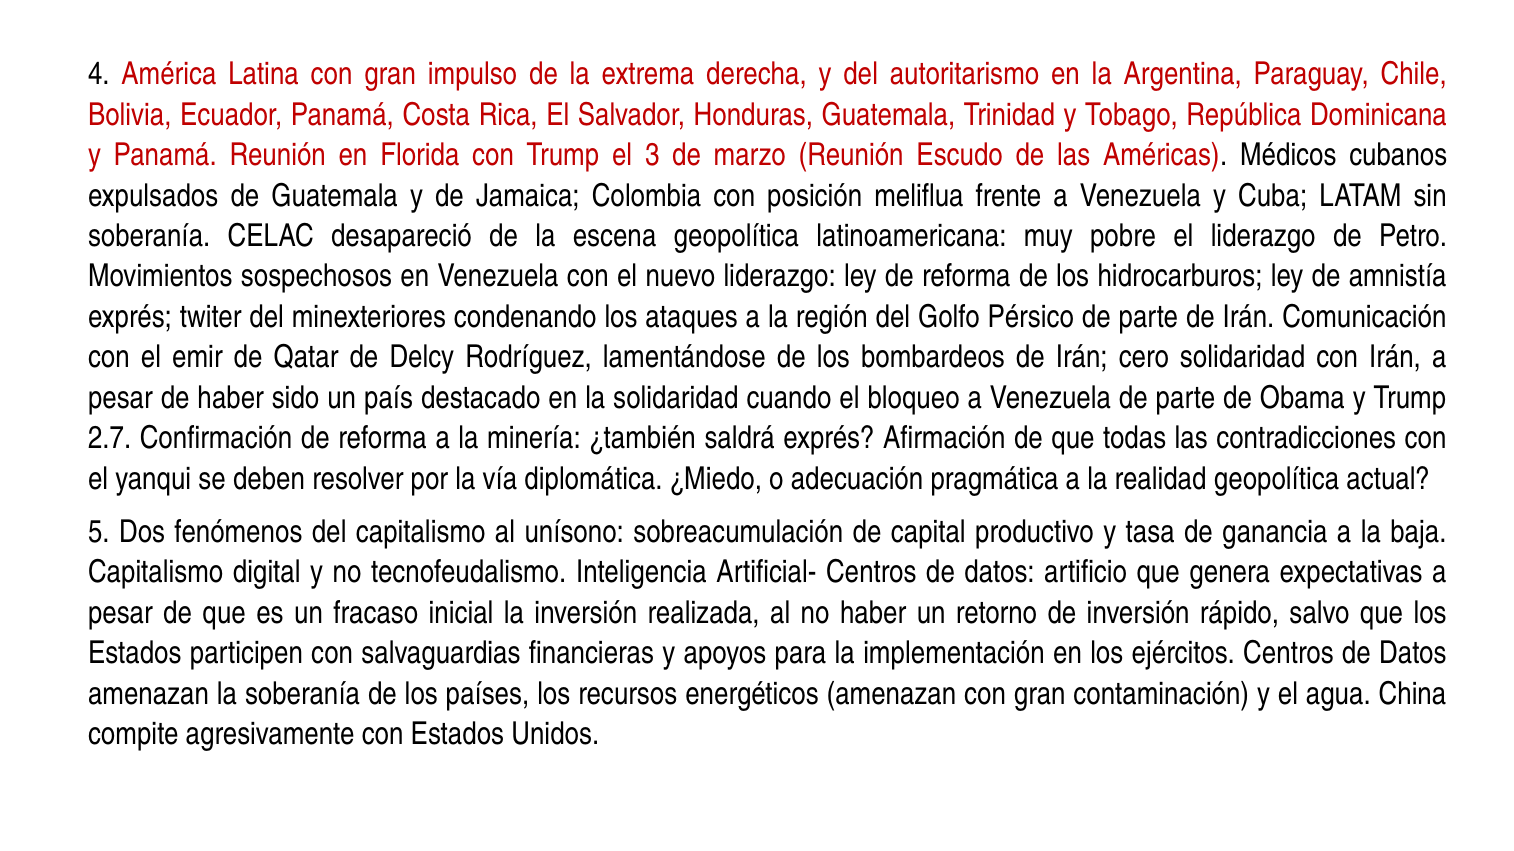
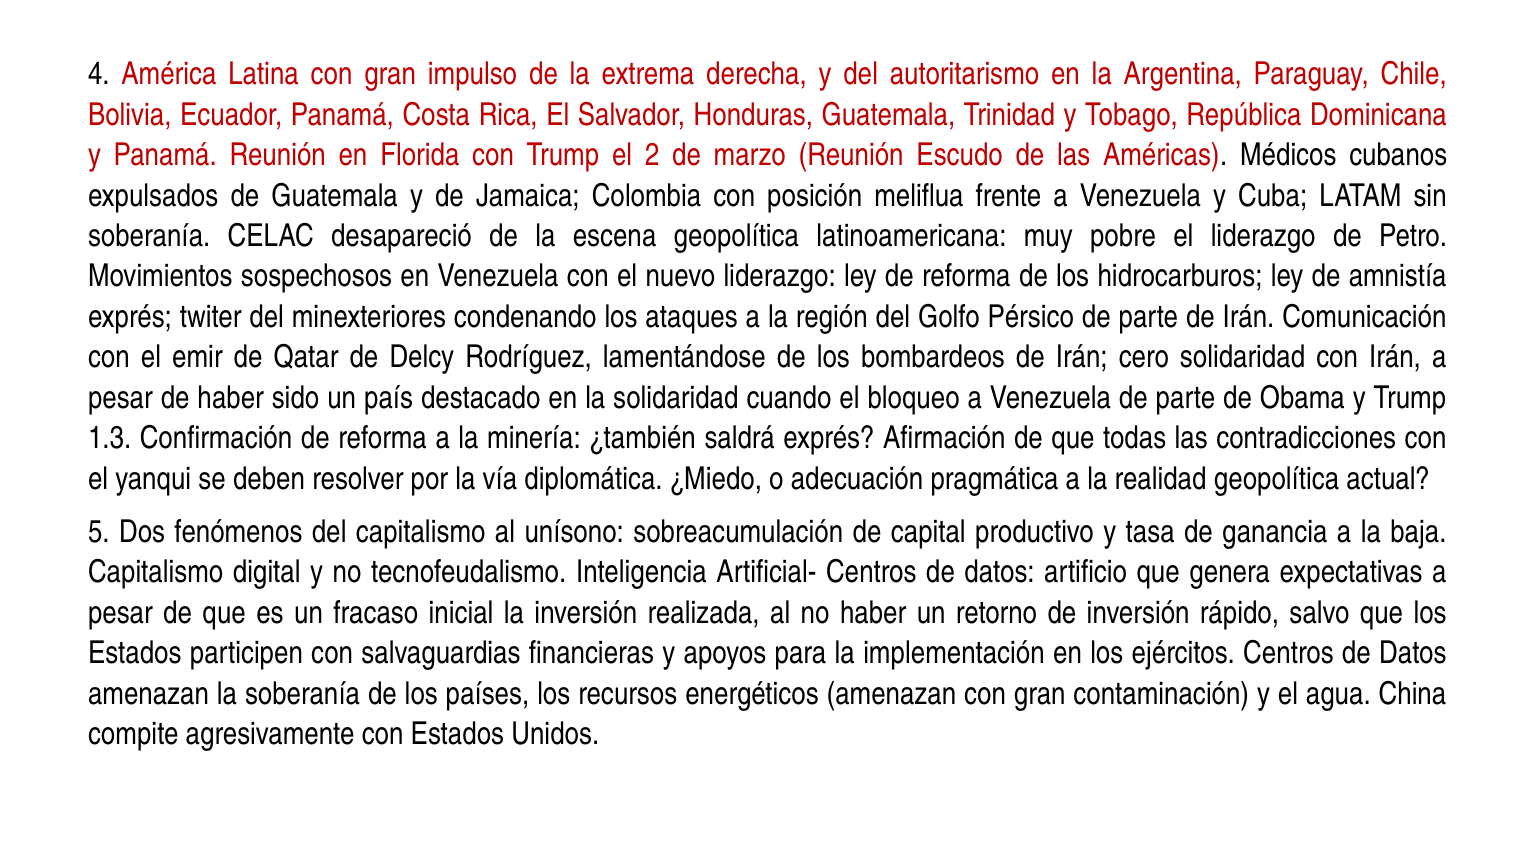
3: 3 -> 2
2.7: 2.7 -> 1.3
